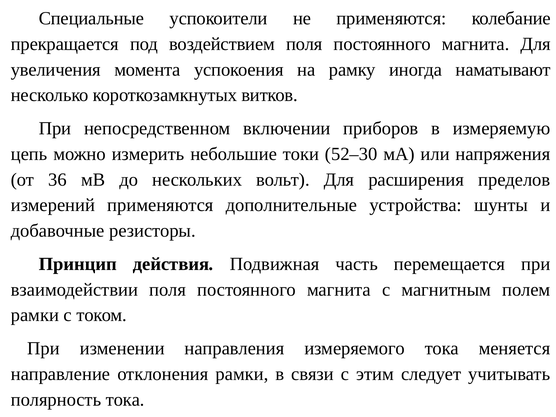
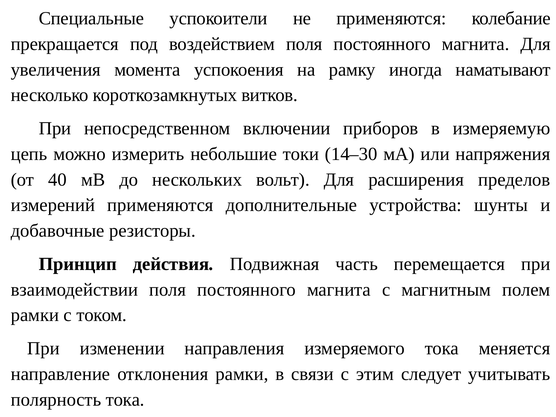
52–30: 52–30 -> 14–30
36: 36 -> 40
